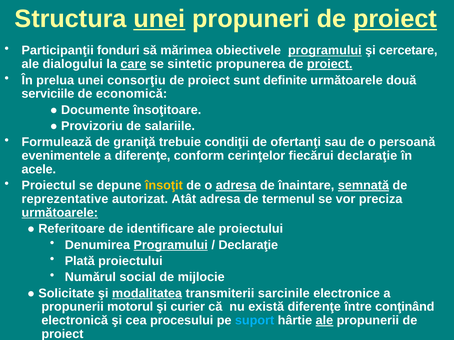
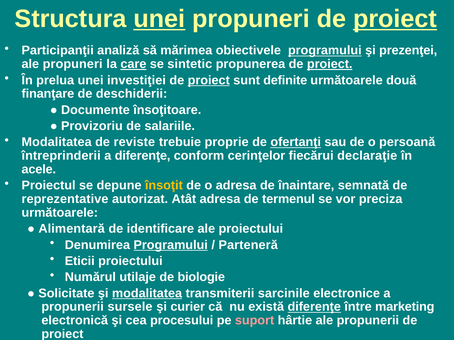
fonduri: fonduri -> analiză
cercetare: cercetare -> prezenţei
ale dialogului: dialogului -> propuneri
consorţiu: consorţiu -> investiţiei
proiect at (209, 80) underline: none -> present
serviciile: serviciile -> finanţare
economică: economică -> deschiderii
Formulează at (57, 142): Formulează -> Modalitatea
graniţă: graniţă -> reviste
condiţii: condiţii -> proprie
ofertanţi underline: none -> present
evenimentele: evenimentele -> întreprinderii
adresa at (236, 186) underline: present -> none
semnată underline: present -> none
următoarele at (60, 213) underline: present -> none
Referitoare: Referitoare -> Alimentară
Declaraţie at (248, 245): Declaraţie -> Parteneră
Plată: Plată -> Eticii
social: social -> utilaje
mijlocie: mijlocie -> biologie
motorul: motorul -> sursele
diferenţe at (314, 307) underline: none -> present
conţinând: conţinând -> marketing
suport colour: light blue -> pink
ale at (324, 321) underline: present -> none
